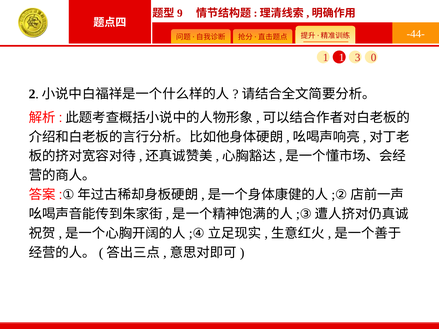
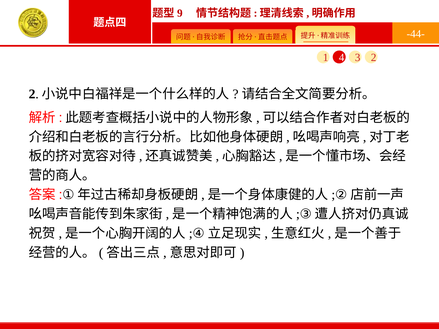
1 1: 1 -> 4
0: 0 -> 2
